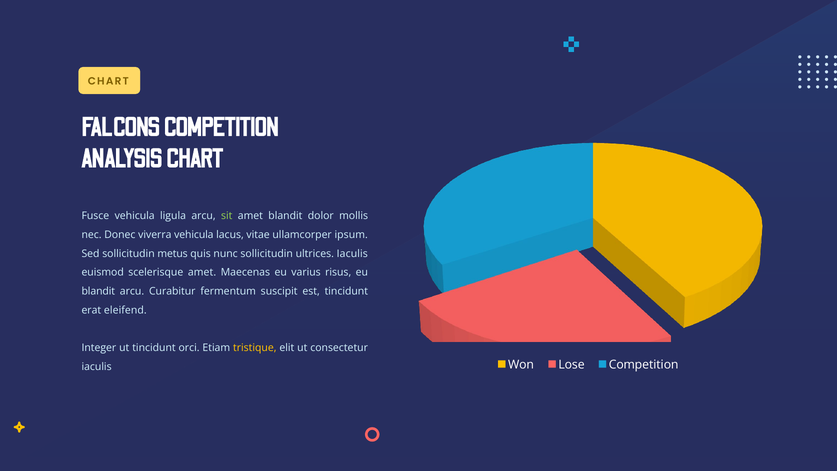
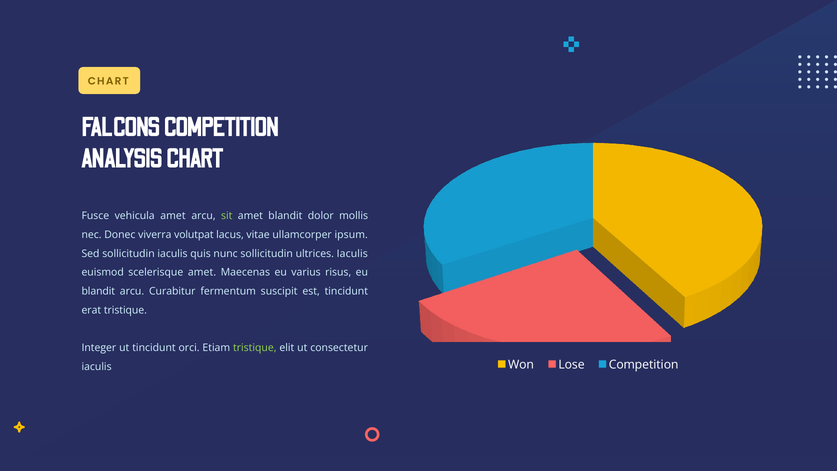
vehicula ligula: ligula -> amet
viverra vehicula: vehicula -> volutpat
sollicitudin metus: metus -> iaculis
erat eleifend: eleifend -> tristique
tristique at (255, 348) colour: yellow -> light green
